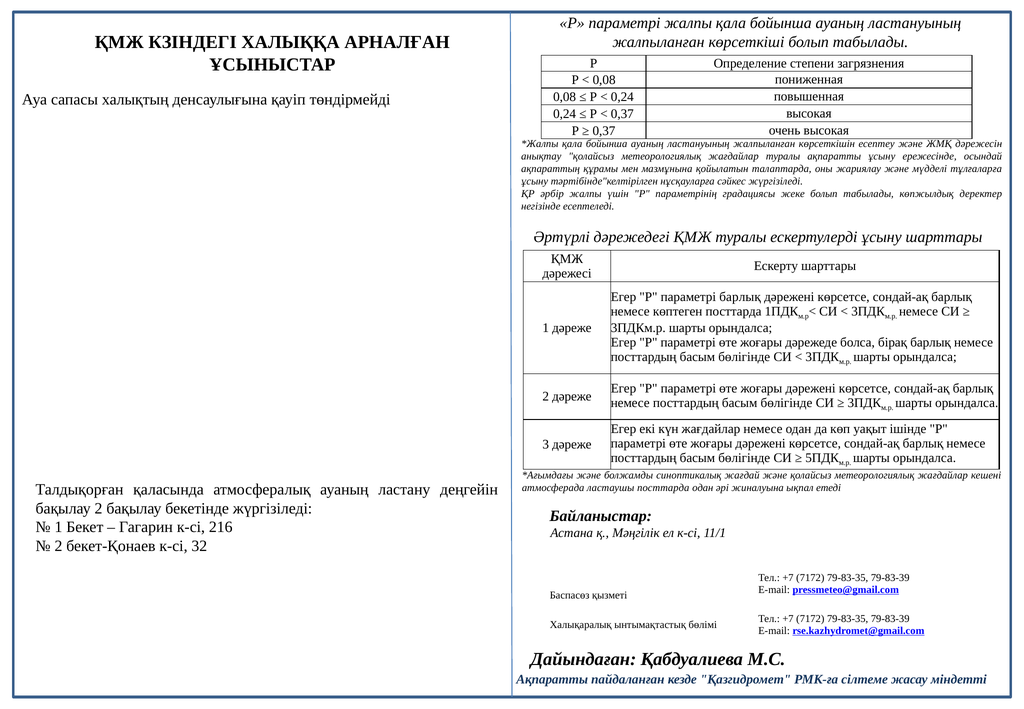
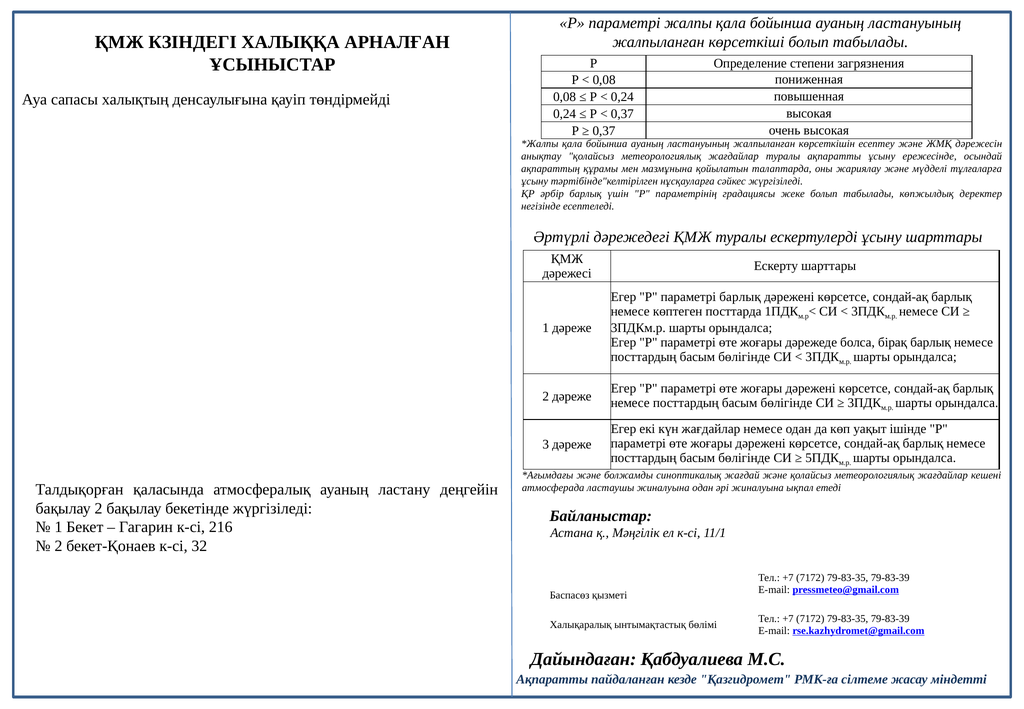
әрбір жалпы: жалпы -> барлық
ластаушы посттарда: посттарда -> жиналуына
